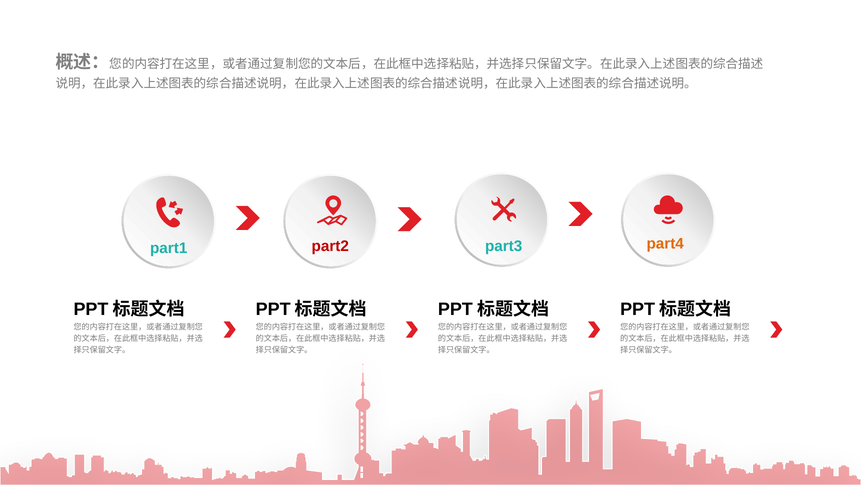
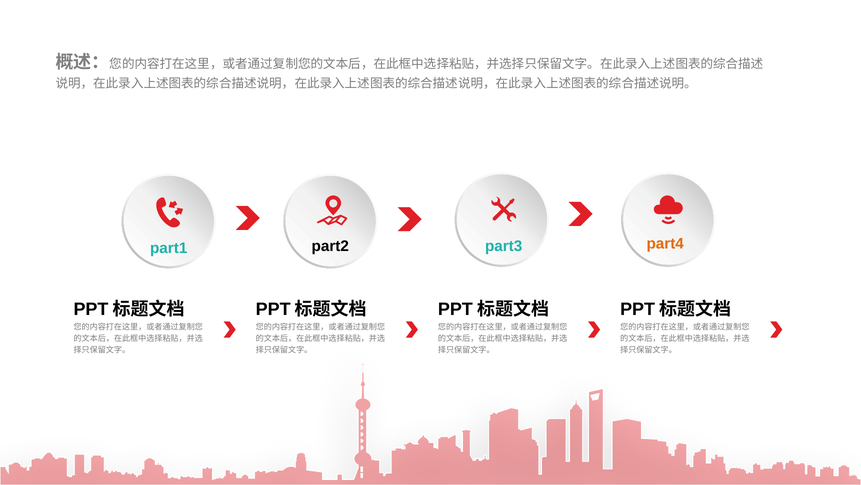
part2 colour: red -> black
